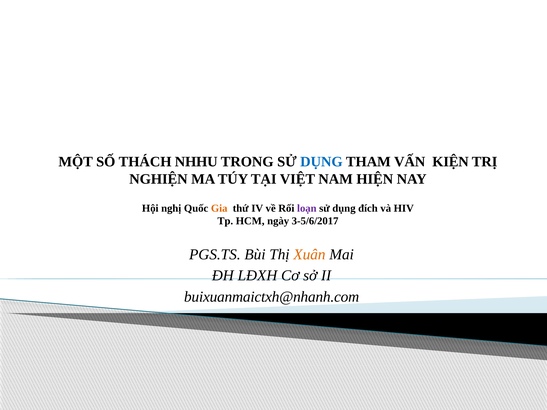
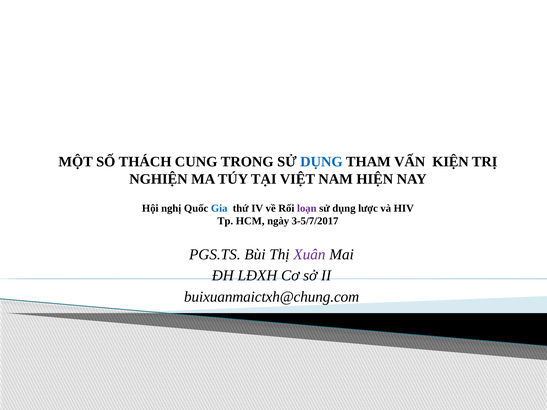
NHHU: NHHU -> CUNG
Gia colour: orange -> blue
đích: đích -> lược
3-5/6/2017: 3-5/6/2017 -> 3-5/7/2017
Xuân colour: orange -> purple
buixuanmaictxh@nhanh.com: buixuanmaictxh@nhanh.com -> buixuanmaictxh@chung.com
